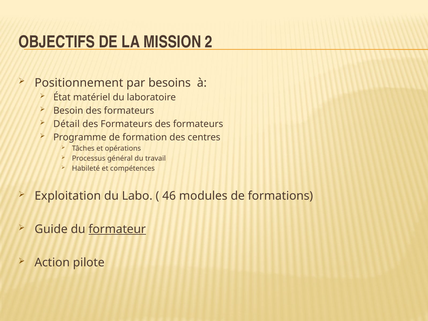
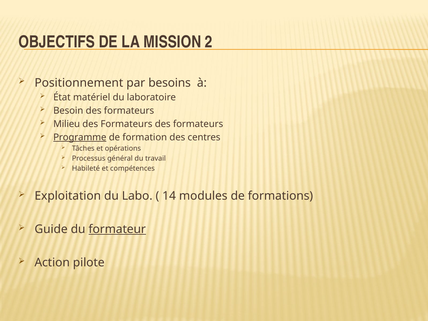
Détail: Détail -> Milieu
Programme underline: none -> present
46: 46 -> 14
